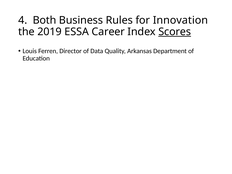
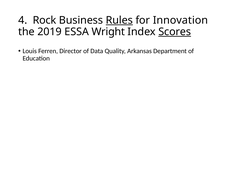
Both: Both -> Rock
Rules underline: none -> present
Career: Career -> Wright
